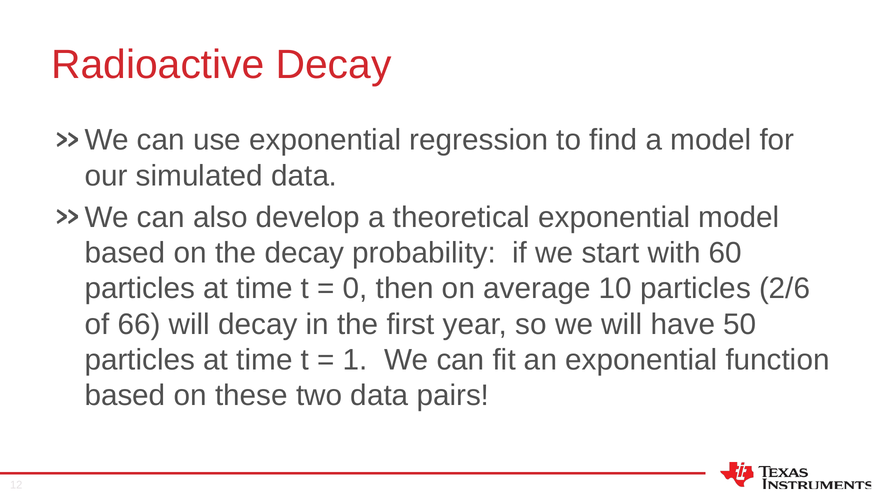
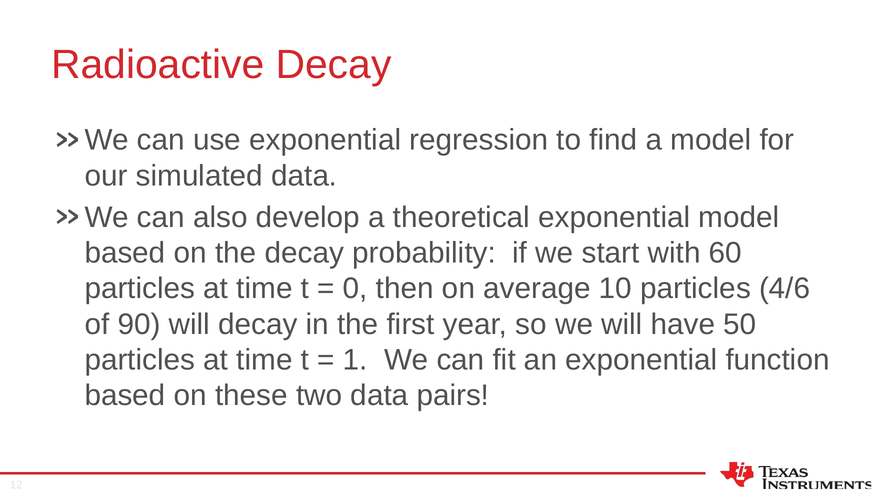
2/6: 2/6 -> 4/6
66: 66 -> 90
